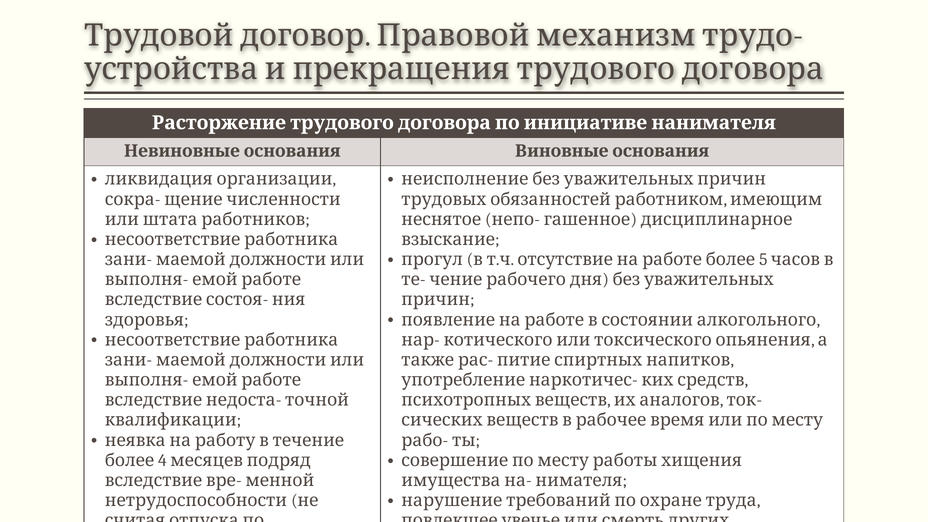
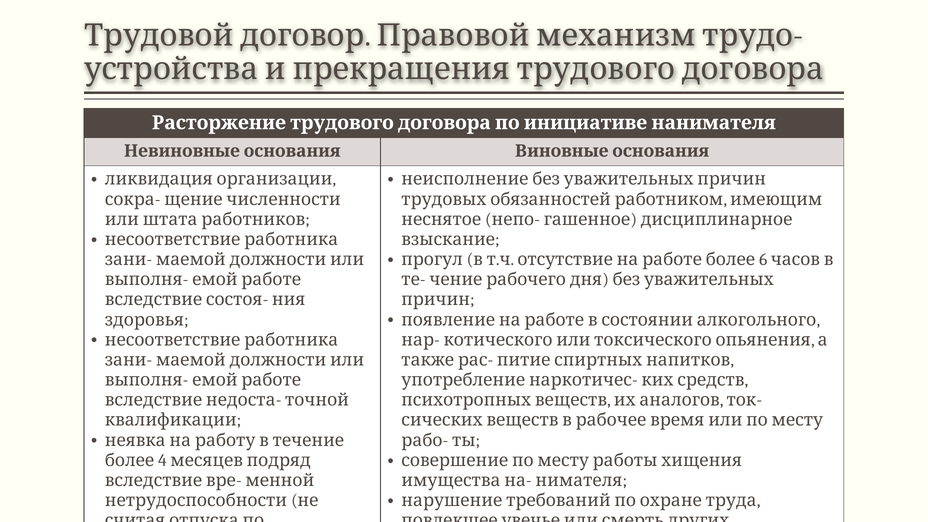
5: 5 -> 6
